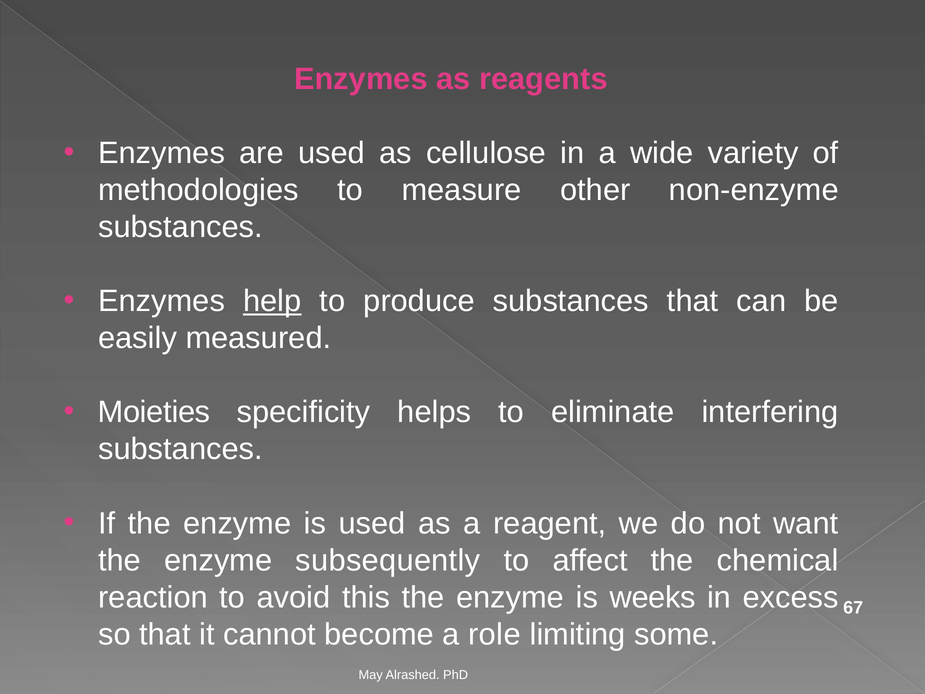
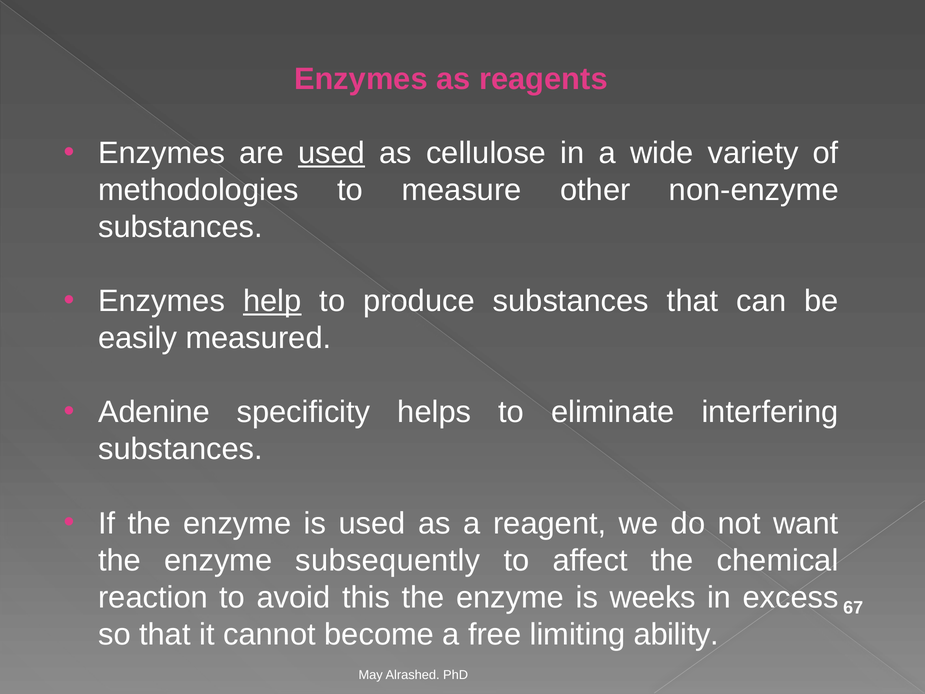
used at (332, 153) underline: none -> present
Moieties: Moieties -> Adenine
role: role -> free
some: some -> ability
